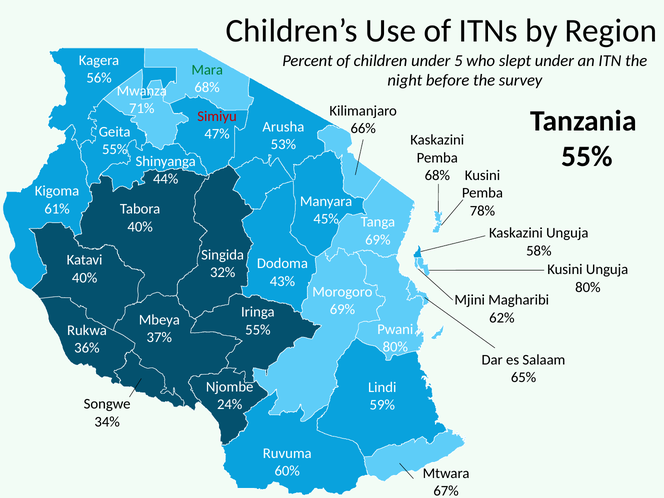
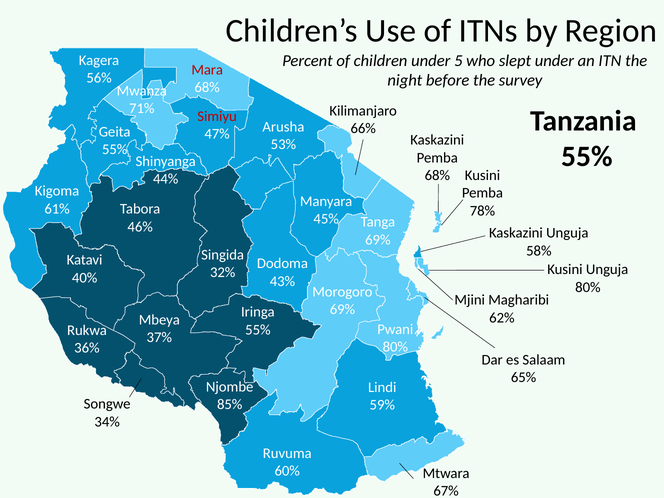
Mara colour: green -> red
40% at (140, 227): 40% -> 46%
24%: 24% -> 85%
